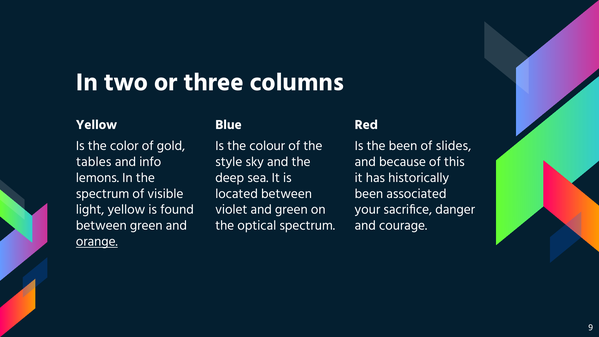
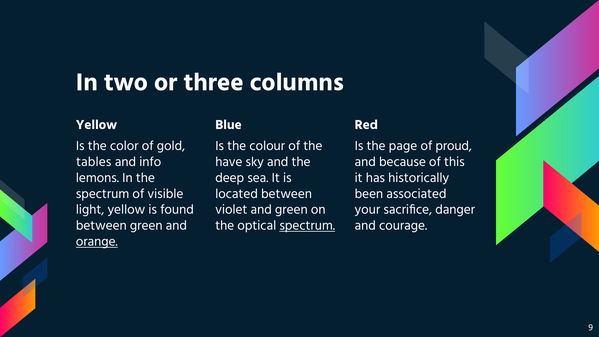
the been: been -> page
slides: slides -> proud
style: style -> have
spectrum at (307, 226) underline: none -> present
